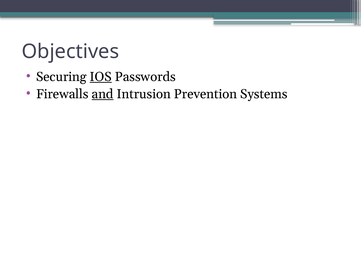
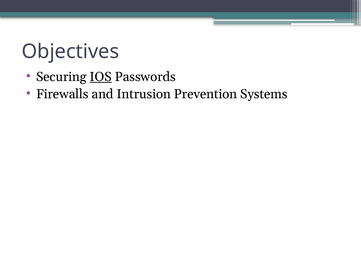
and underline: present -> none
